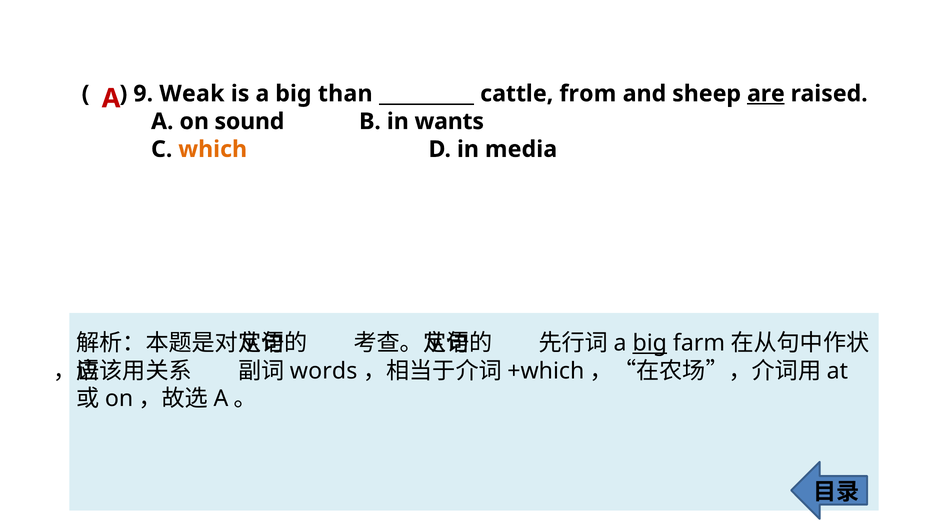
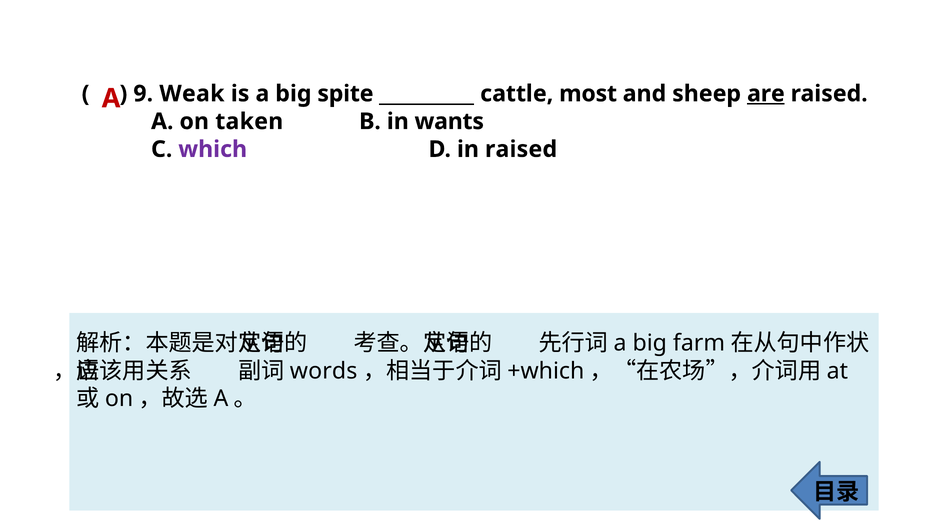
than: than -> spite
from: from -> most
sound: sound -> taken
which colour: orange -> purple
in media: media -> raised
big at (650, 343) underline: present -> none
